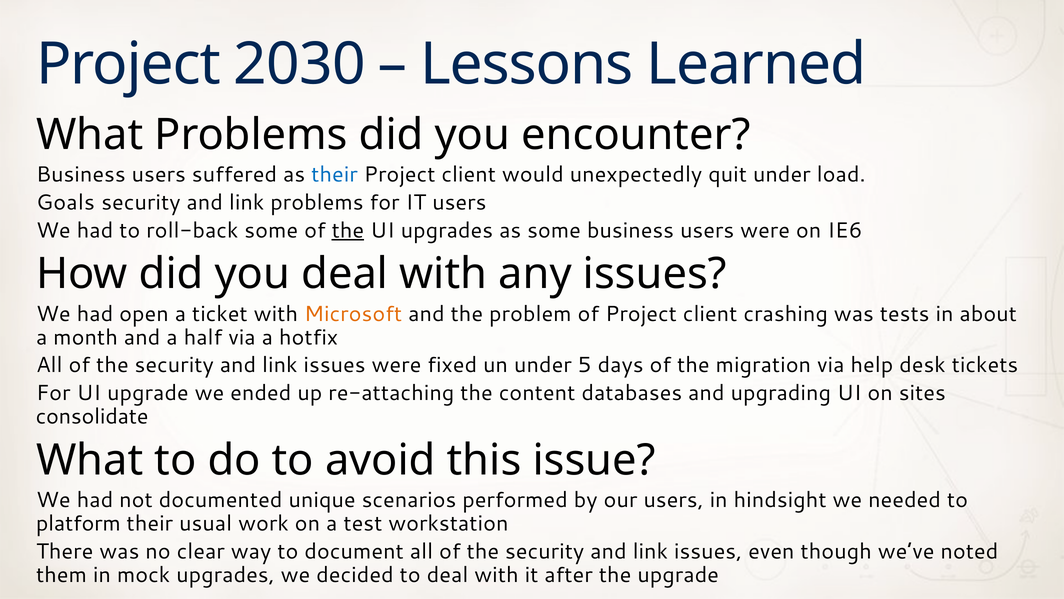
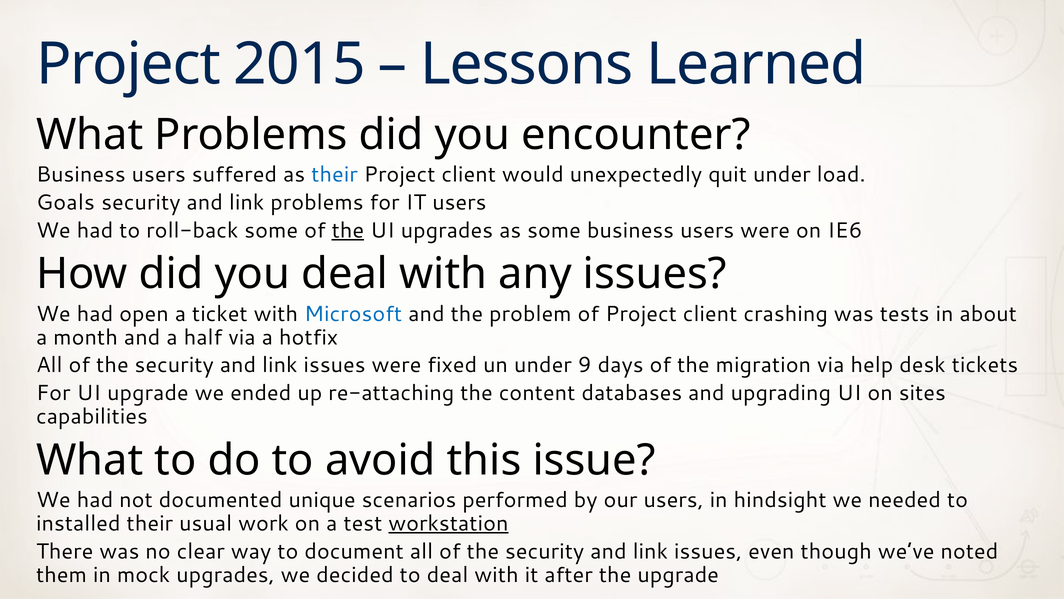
2030: 2030 -> 2015
Microsoft colour: orange -> blue
5: 5 -> 9
consolidate: consolidate -> capabilities
platform: platform -> installed
workstation underline: none -> present
